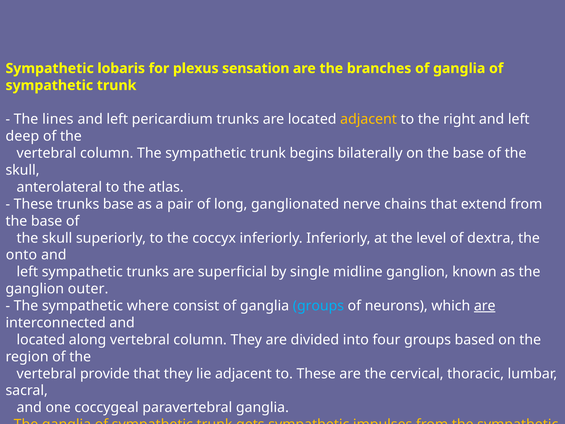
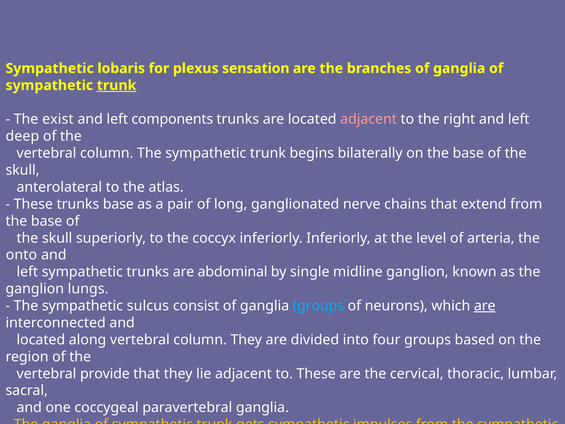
trunk at (117, 85) underline: none -> present
lines: lines -> exist
pericardium: pericardium -> components
adjacent at (369, 119) colour: yellow -> pink
dextra: dextra -> arteria
superficial: superficial -> abdominal
ganglion outer: outer -> lungs
where: where -> sulcus
